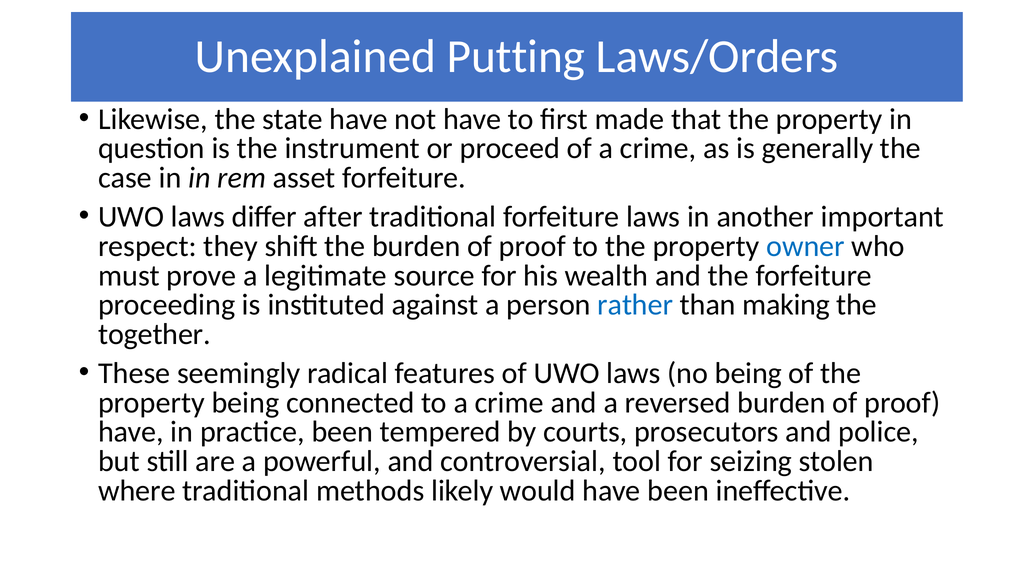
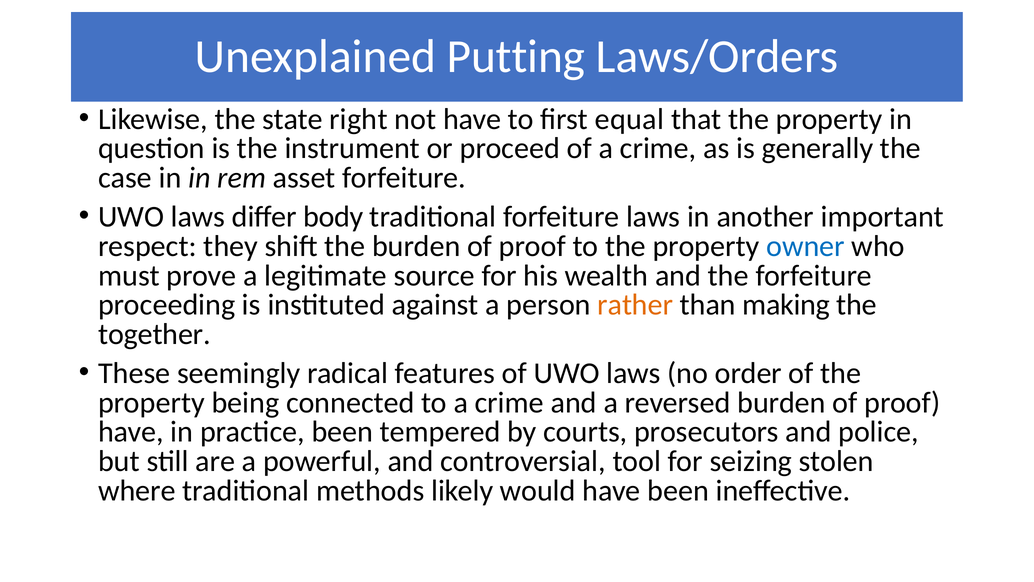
state have: have -> right
made: made -> equal
after: after -> body
rather colour: blue -> orange
no being: being -> order
